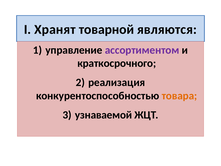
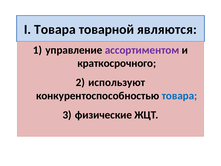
I Хранят: Хранят -> Товара
реализация: реализация -> используют
товара at (179, 96) colour: orange -> blue
узнаваемой: узнаваемой -> физические
